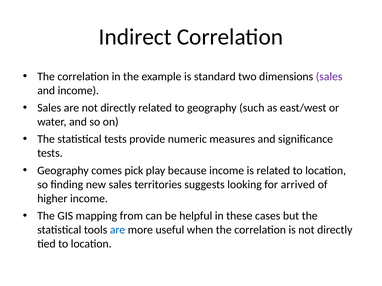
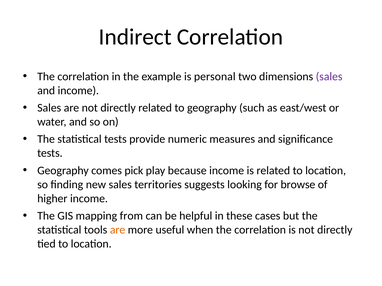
standard: standard -> personal
arrived: arrived -> browse
are at (118, 230) colour: blue -> orange
